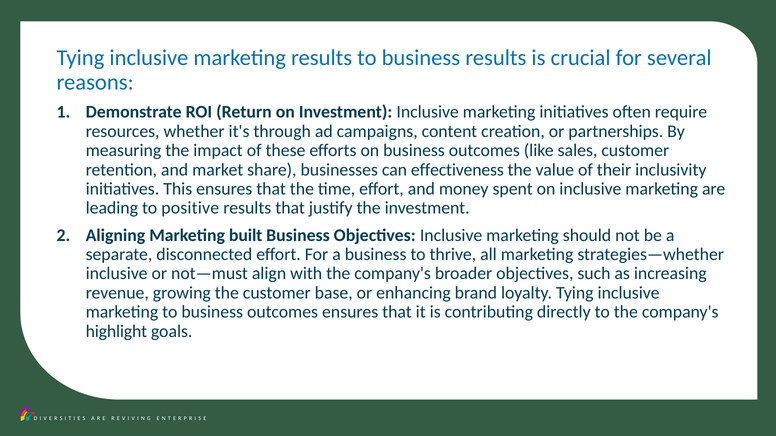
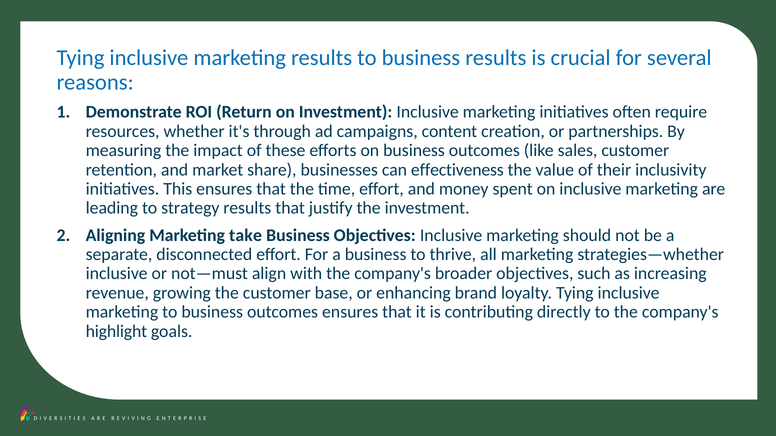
positive: positive -> strategy
built: built -> take
